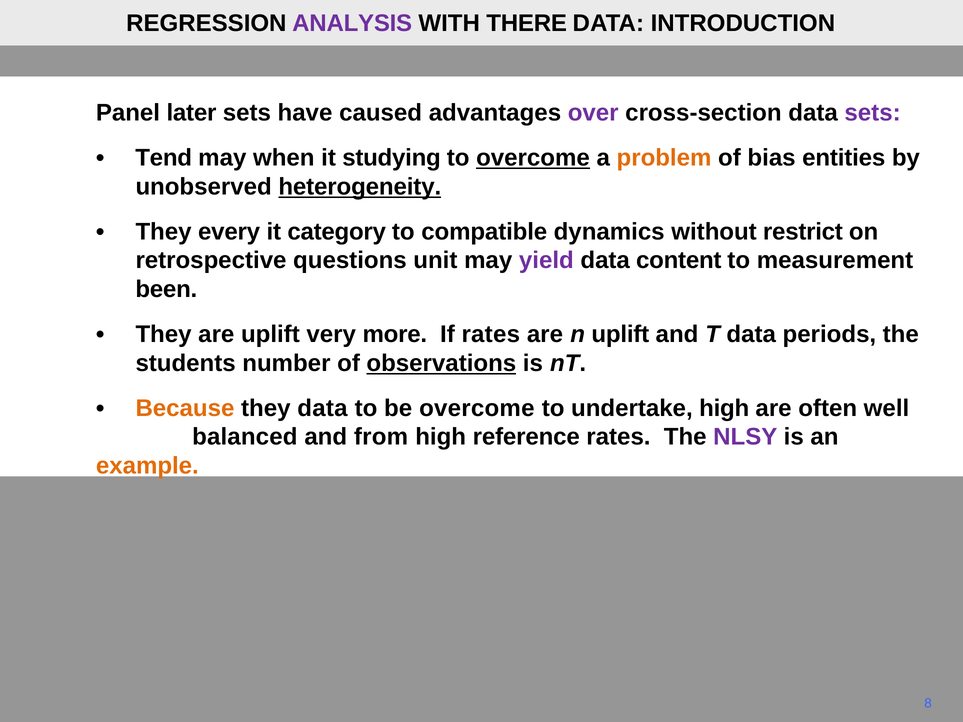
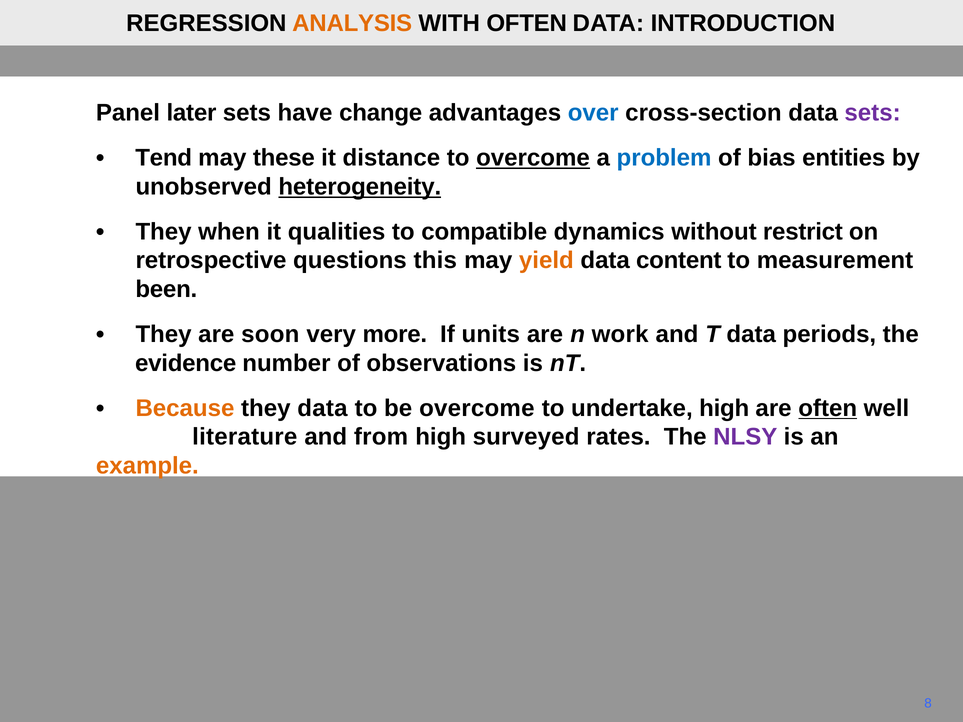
ANALYSIS colour: purple -> orange
WITH THERE: THERE -> OFTEN
caused: caused -> change
over colour: purple -> blue
when: when -> these
studying: studying -> distance
problem colour: orange -> blue
every: every -> when
category: category -> qualities
unit: unit -> this
yield colour: purple -> orange
are uplift: uplift -> soon
If rates: rates -> units
n uplift: uplift -> work
students: students -> evidence
observations underline: present -> none
often at (828, 408) underline: none -> present
balanced: balanced -> literature
reference: reference -> surveyed
